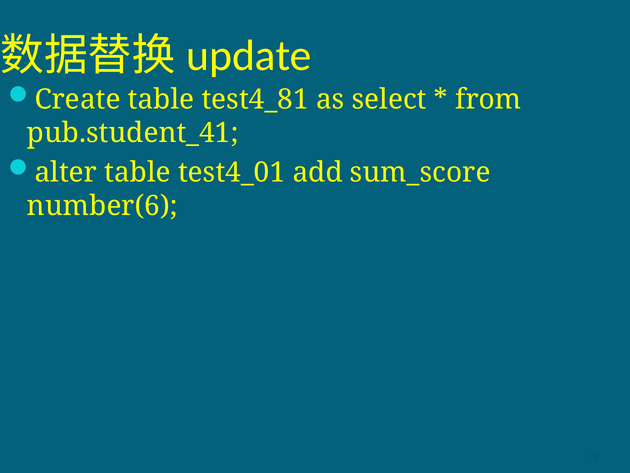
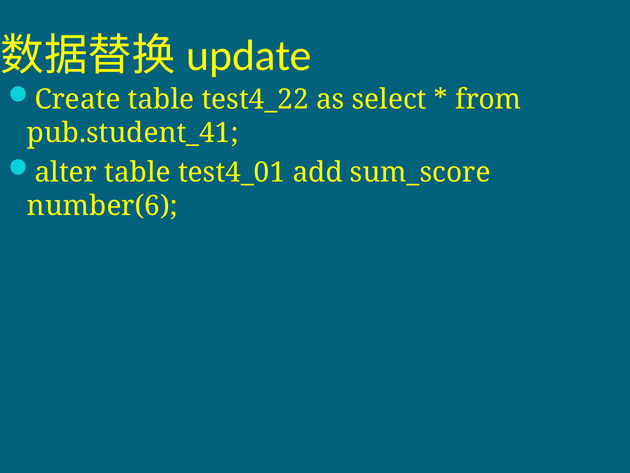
test4_81: test4_81 -> test4_22
